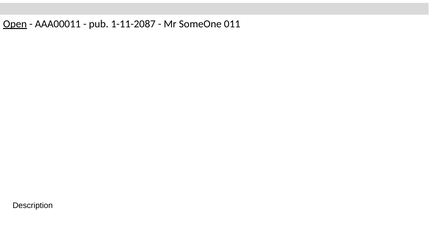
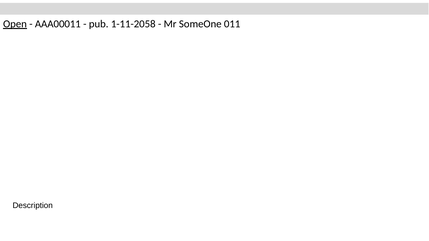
1-11-2087: 1-11-2087 -> 1-11-2058
